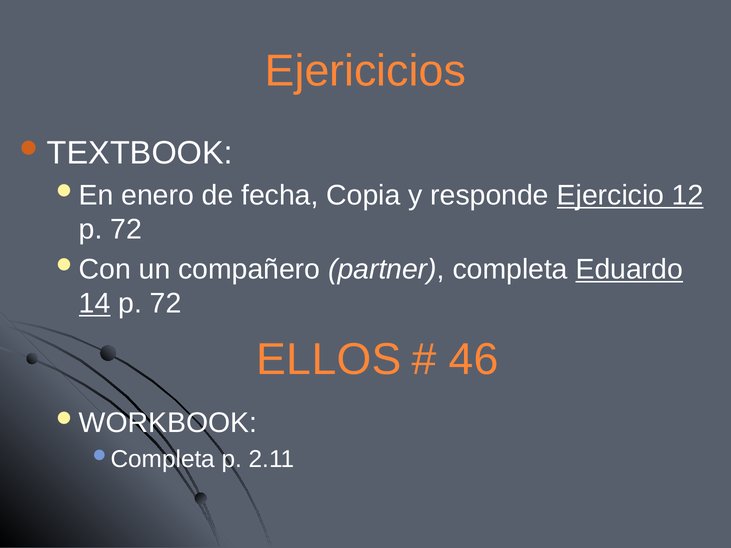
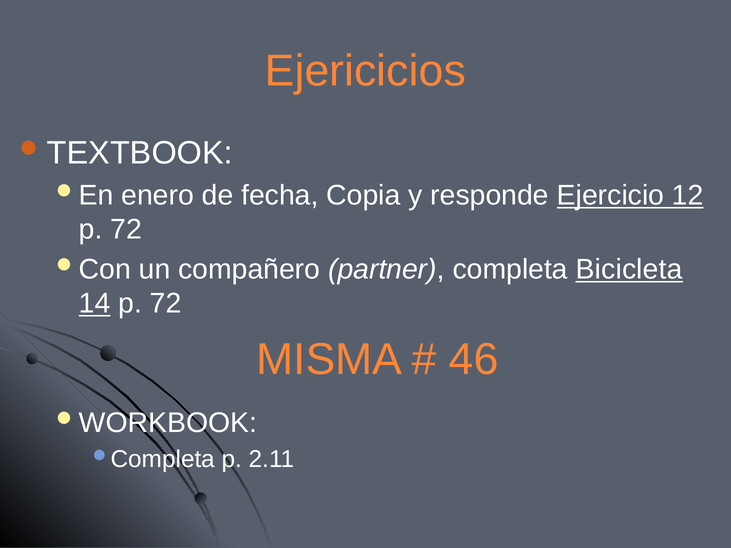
Eduardo: Eduardo -> Bicicleta
ELLOS: ELLOS -> MISMA
